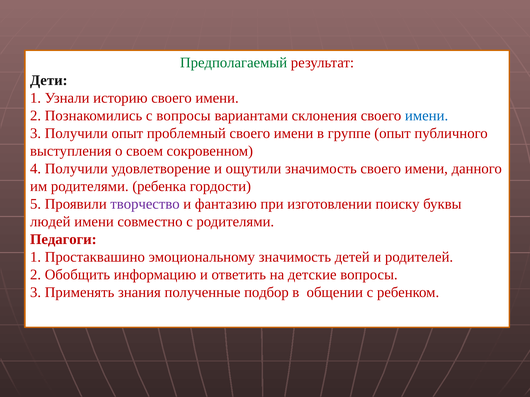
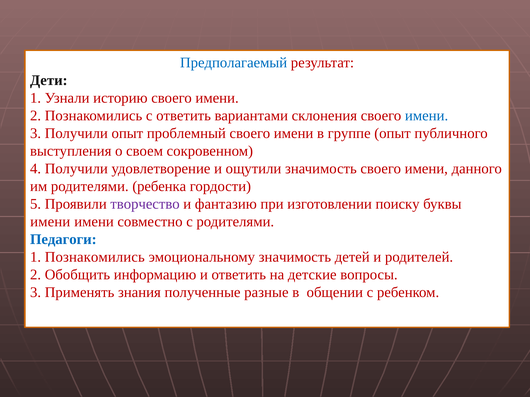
Предполагаемый colour: green -> blue
с вопросы: вопросы -> ответить
людей at (50, 222): людей -> имени
Педагоги colour: red -> blue
1 Простаквашино: Простаквашино -> Познакомились
подбор: подбор -> разные
